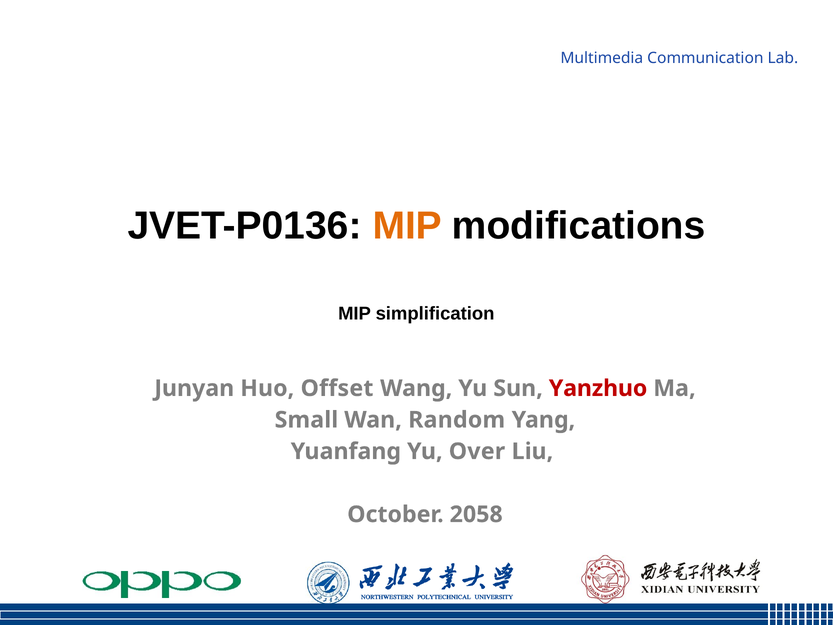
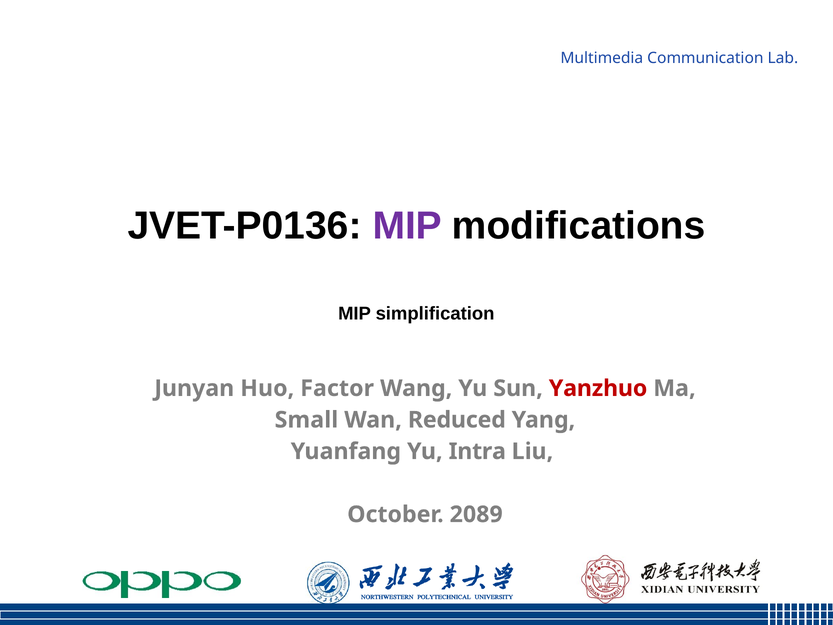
MIP at (407, 226) colour: orange -> purple
Offset: Offset -> Factor
Random: Random -> Reduced
Over: Over -> Intra
2058: 2058 -> 2089
